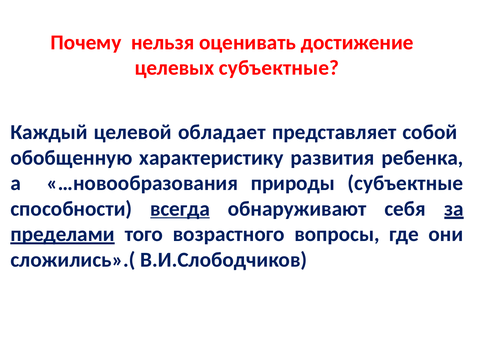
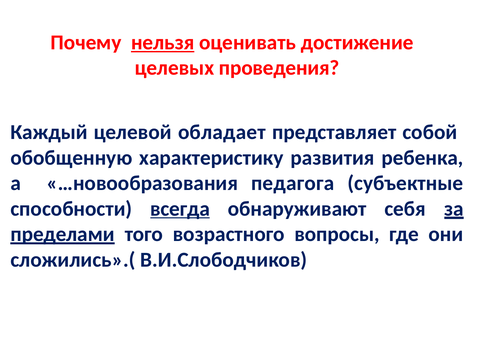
нельзя underline: none -> present
целевых субъектные: субъектные -> проведения
природы: природы -> педагога
